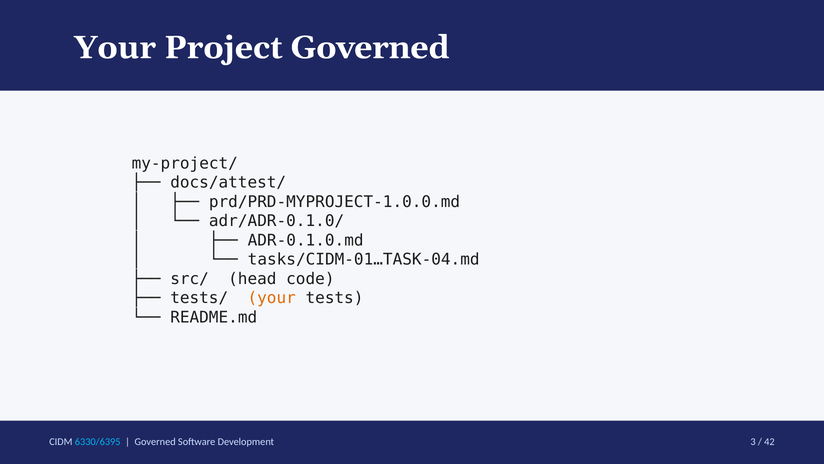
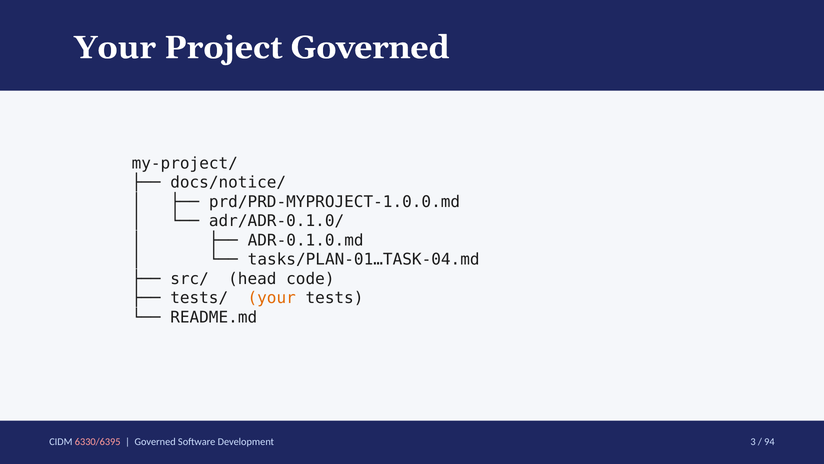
docs/attest/: docs/attest/ -> docs/notice/
tasks/CIDM-01…TASK-04.md: tasks/CIDM-01…TASK-04.md -> tasks/PLAN-01…TASK-04.md
6330/6395 colour: light blue -> pink
42: 42 -> 94
